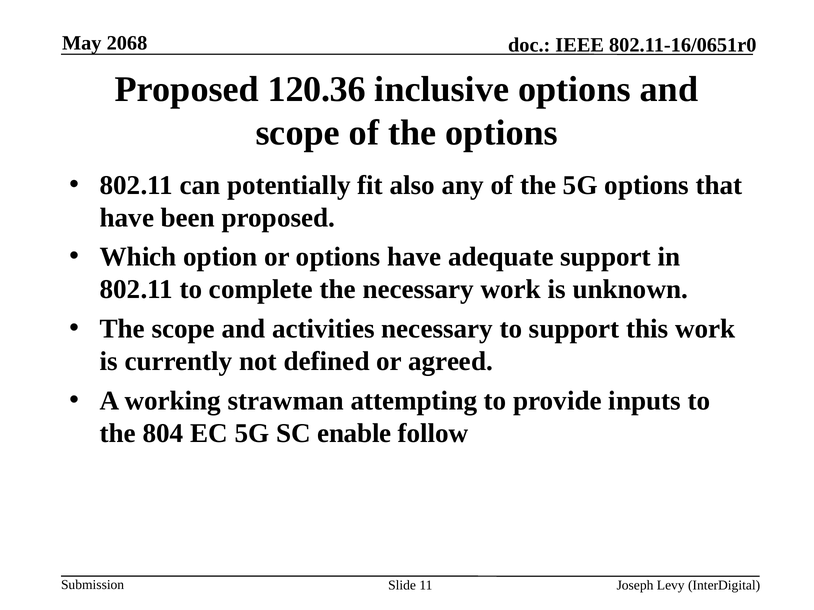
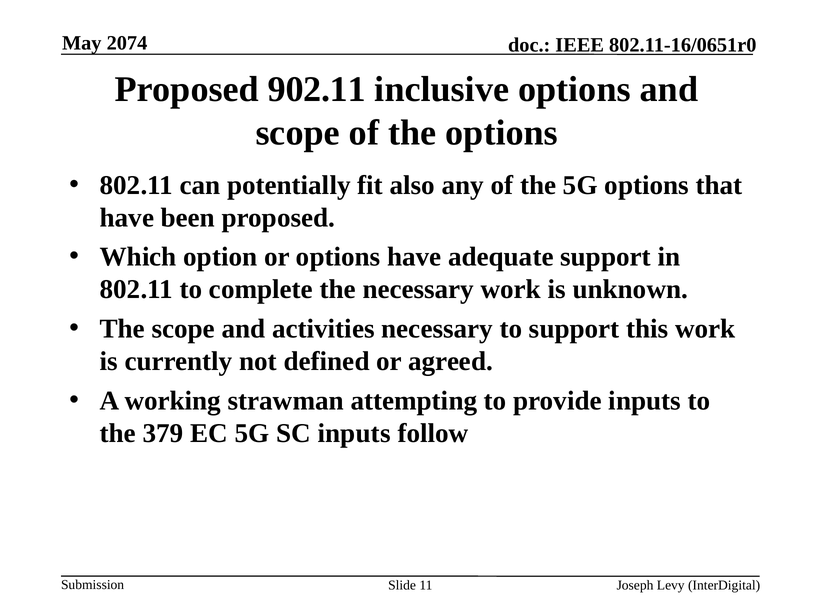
2068: 2068 -> 2074
120.36: 120.36 -> 902.11
804: 804 -> 379
SC enable: enable -> inputs
